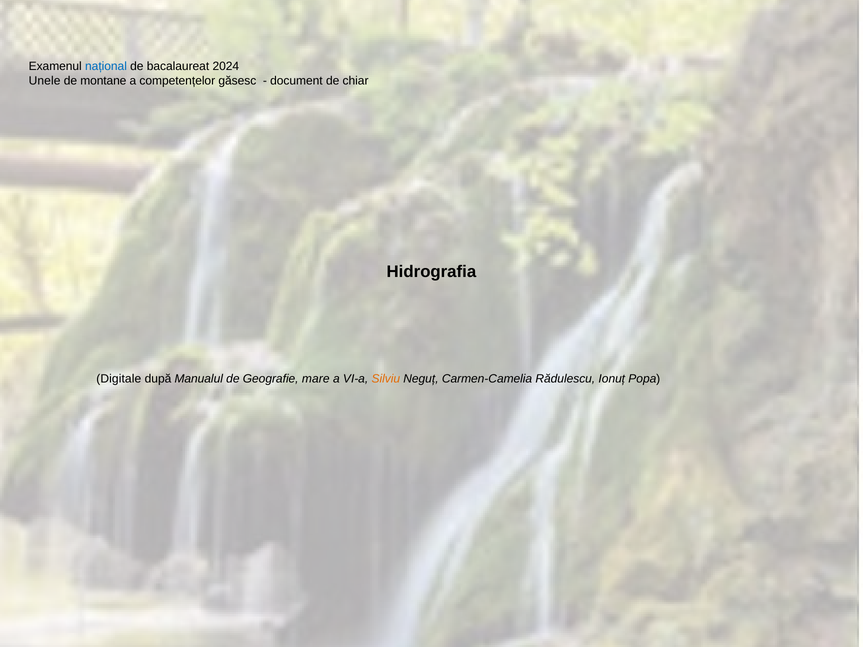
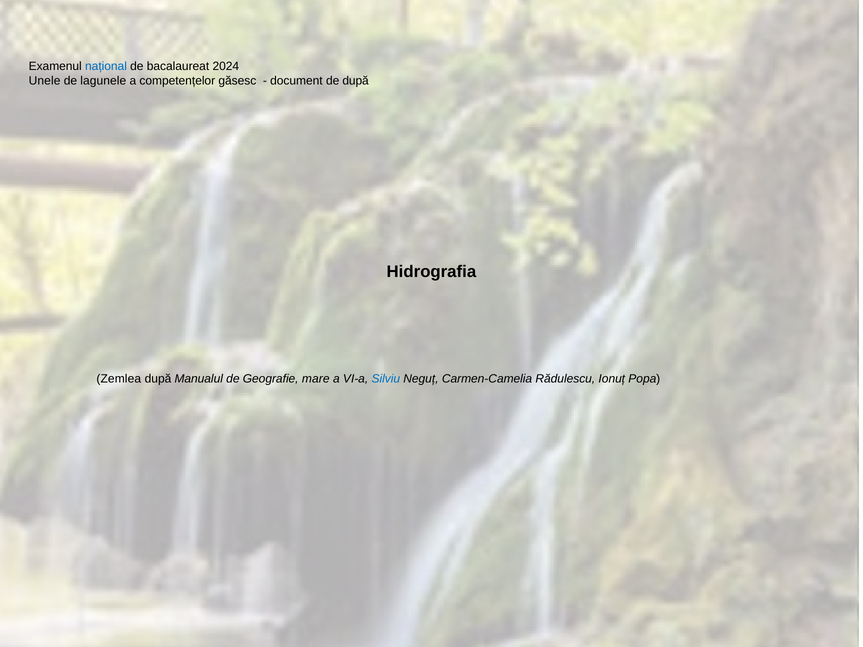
montane: montane -> lagunele
de chiar: chiar -> după
Digitale: Digitale -> Zemlea
Silviu colour: orange -> blue
